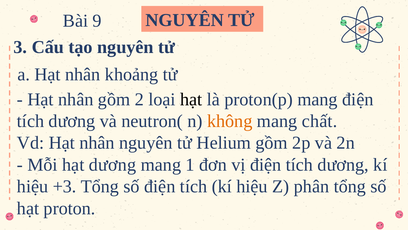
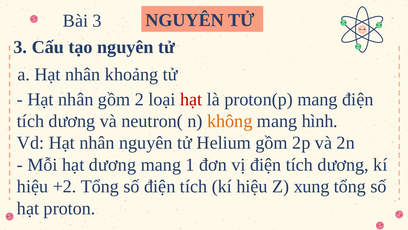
Bài 9: 9 -> 3
hạt at (191, 99) colour: black -> red
chất: chất -> hình
+3: +3 -> +2
phân: phân -> xung
